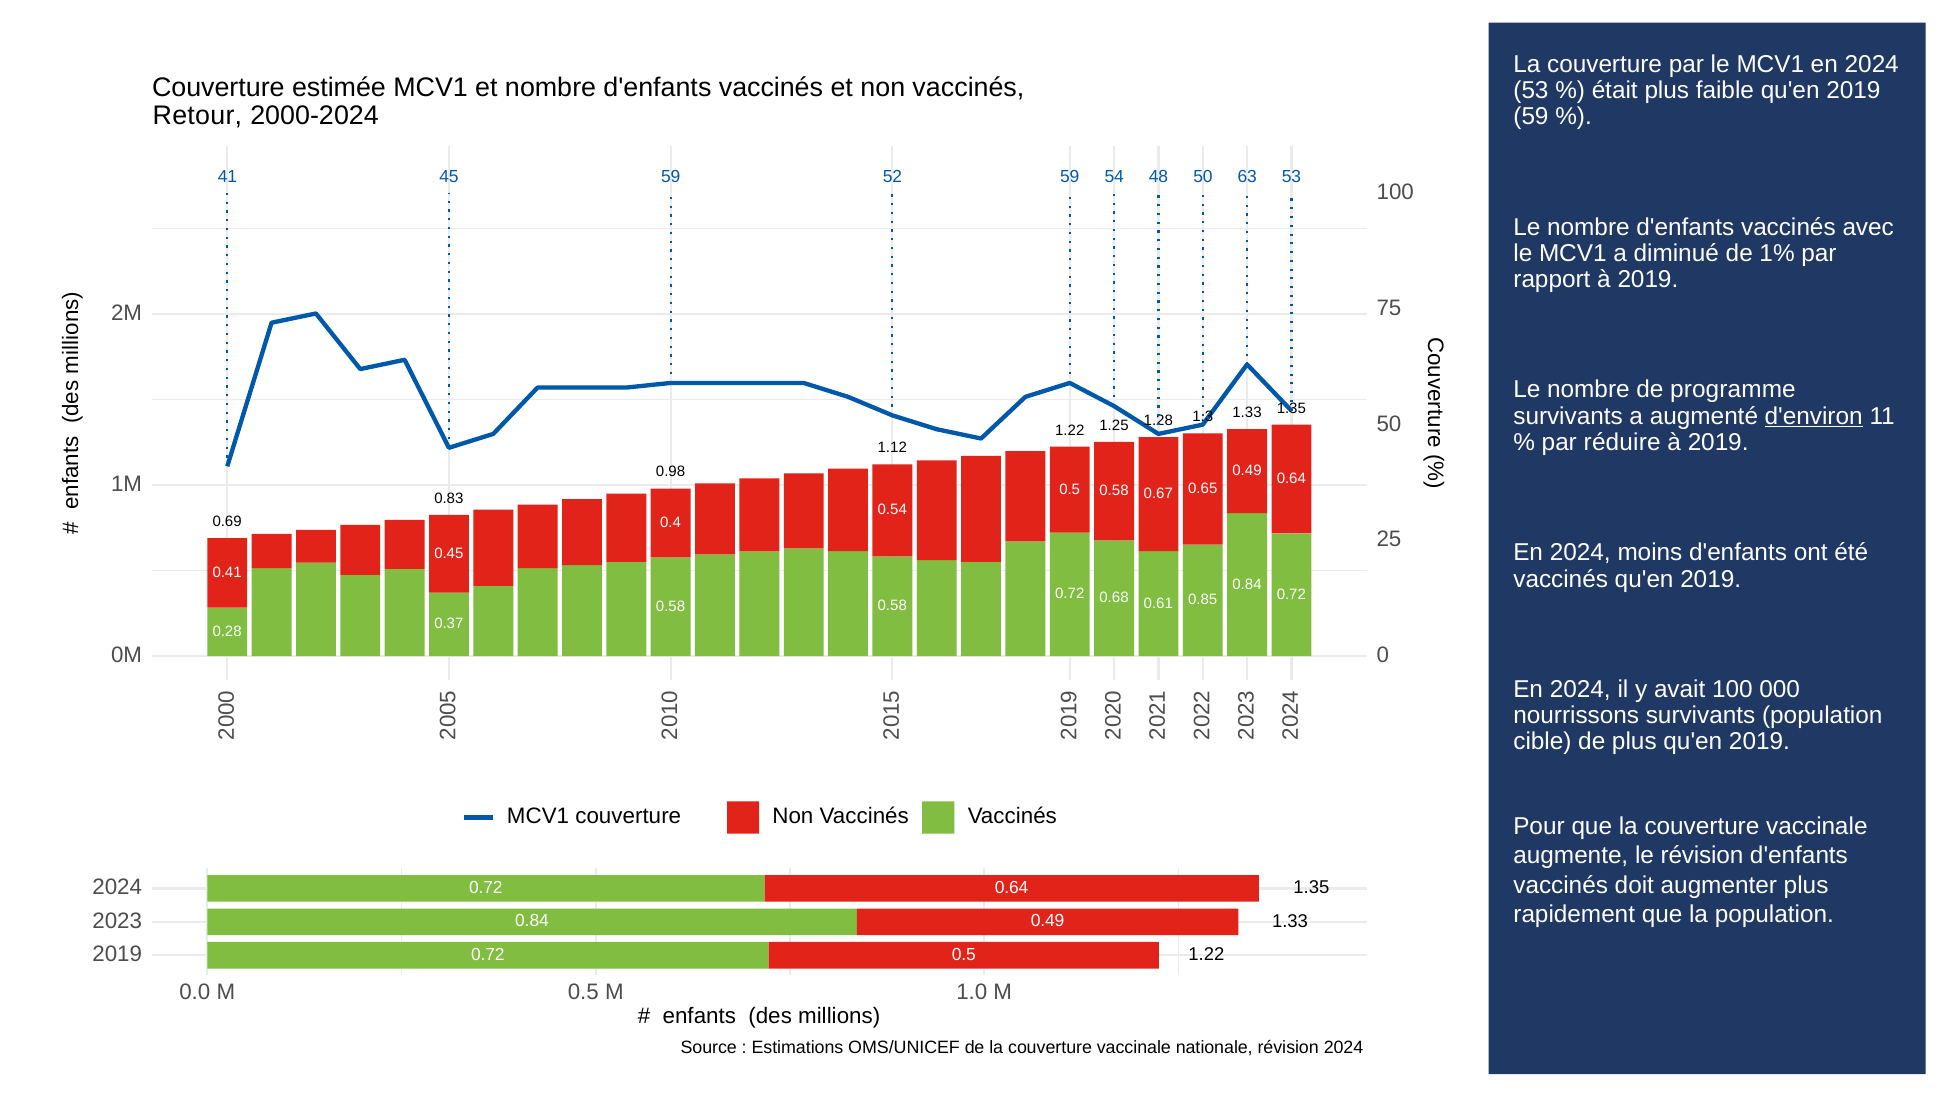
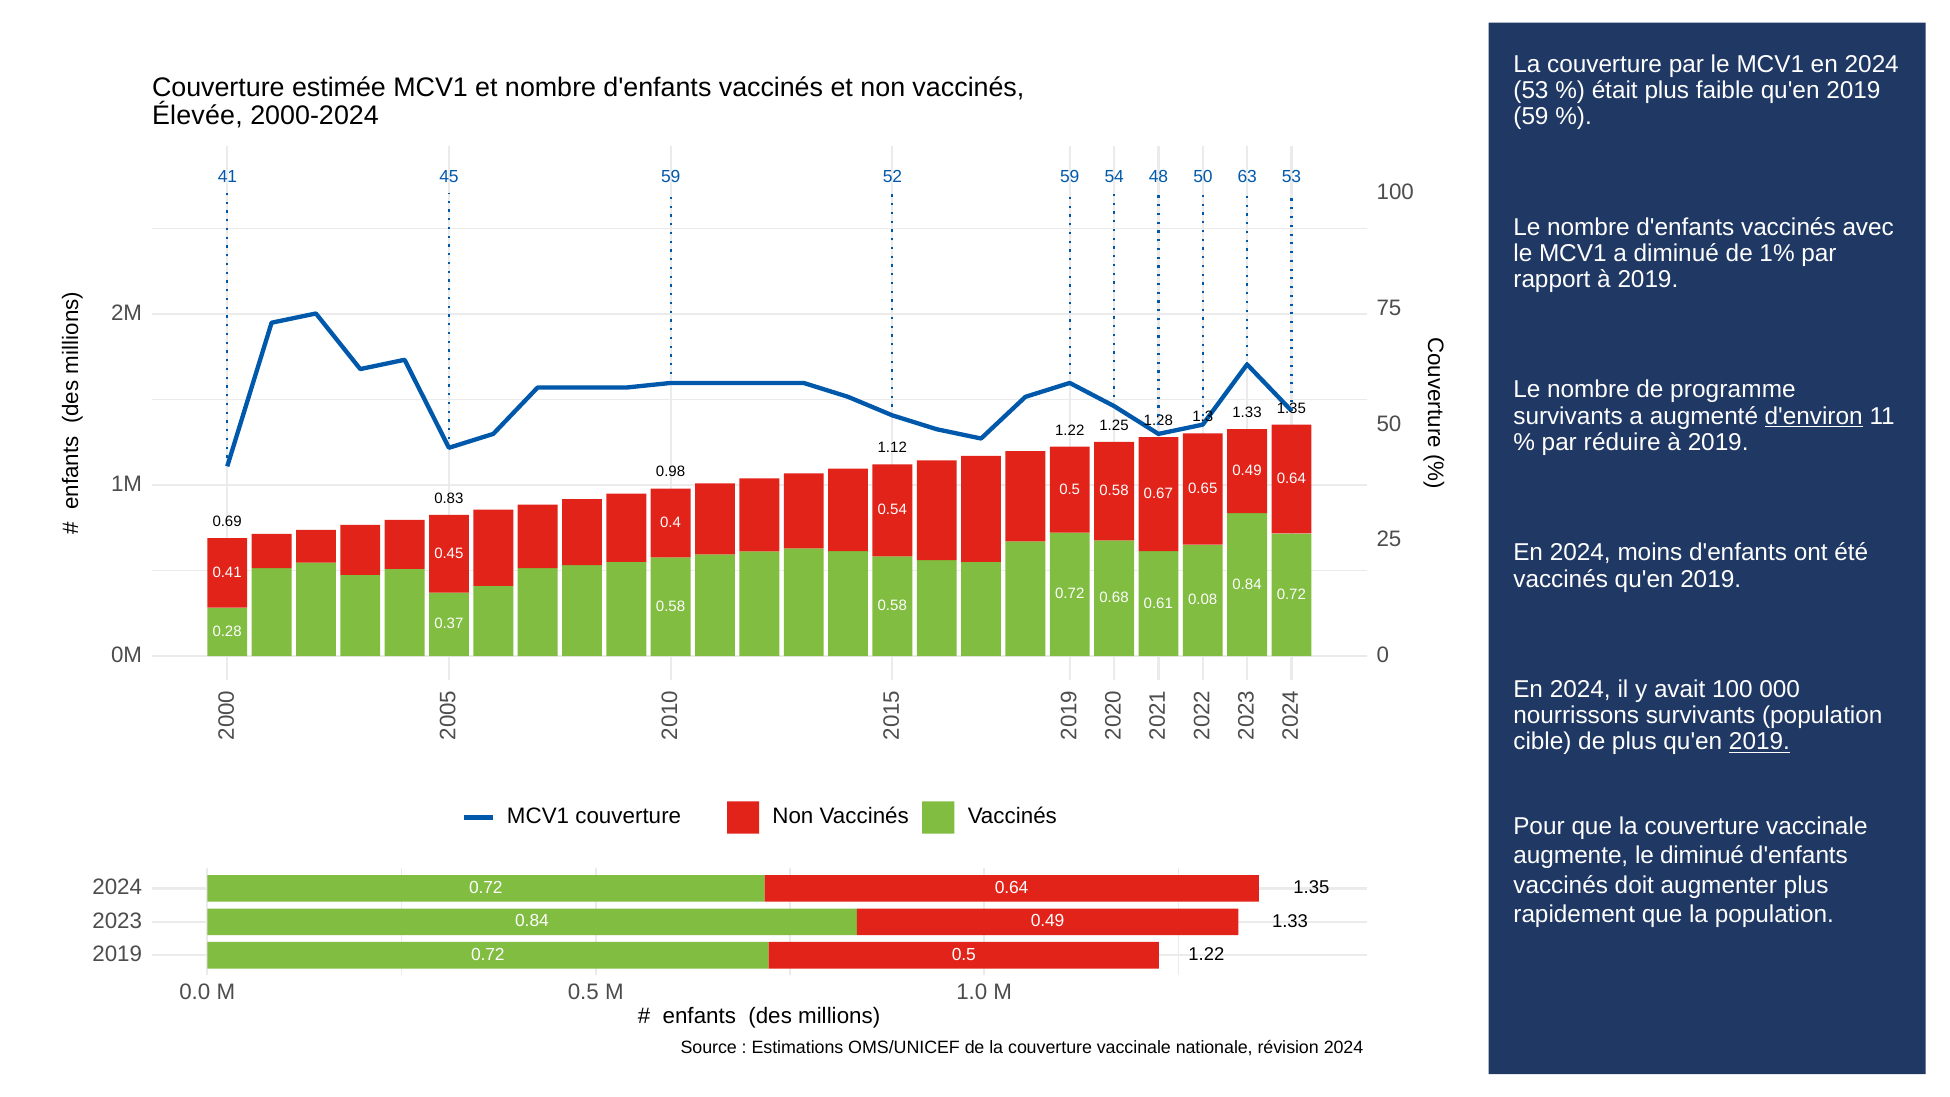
Retour: Retour -> Élevée
0.85: 0.85 -> 0.08
2019 at (1759, 742) underline: none -> present
le révision: révision -> diminué
